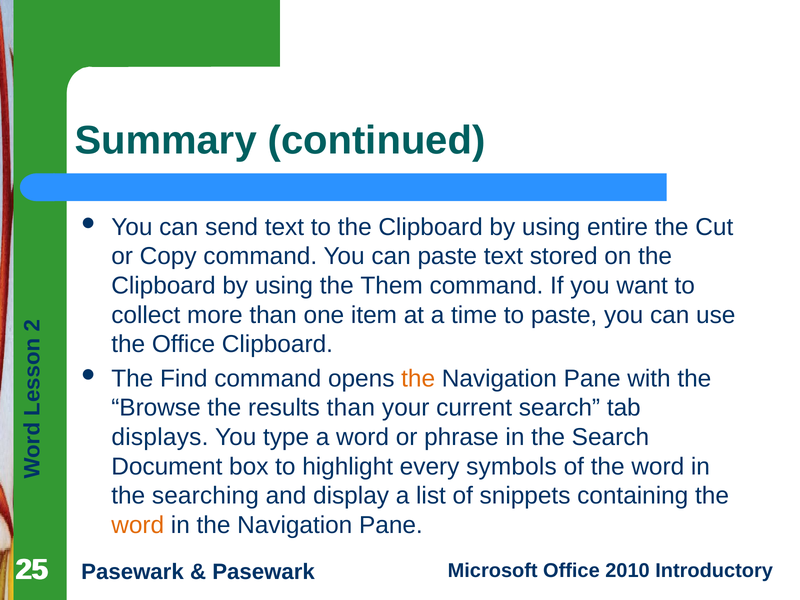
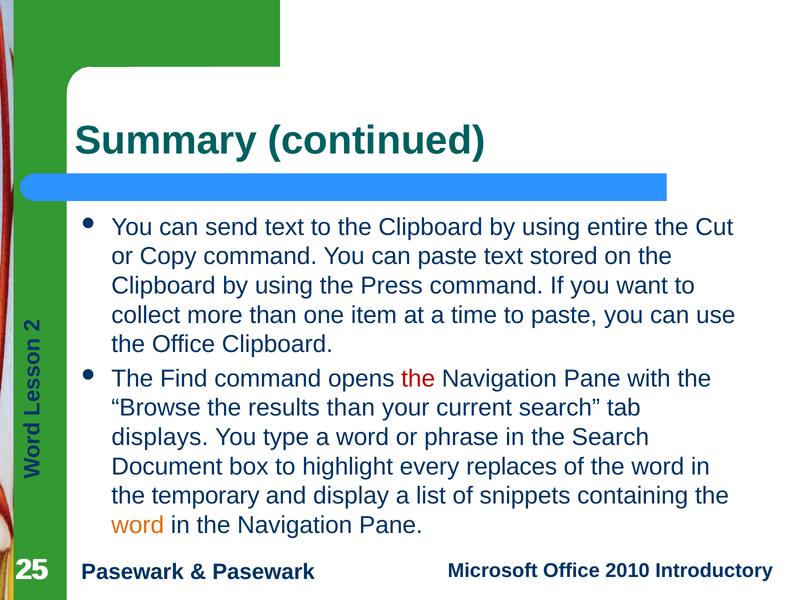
Them: Them -> Press
the at (418, 379) colour: orange -> red
symbols: symbols -> replaces
searching: searching -> temporary
